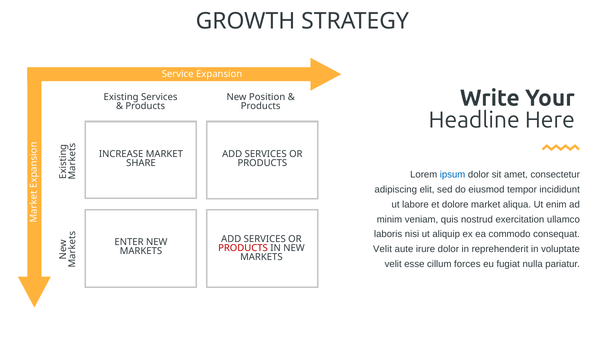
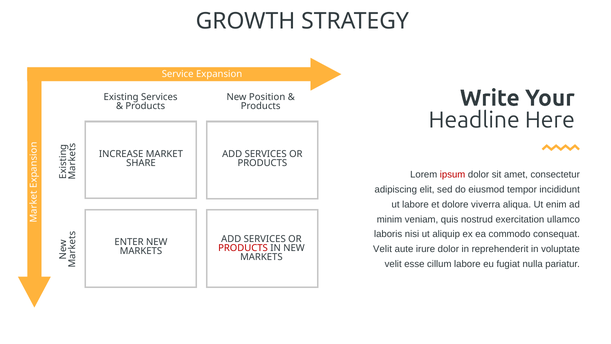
ipsum colour: blue -> red
dolore market: market -> viverra
cillum forces: forces -> labore
